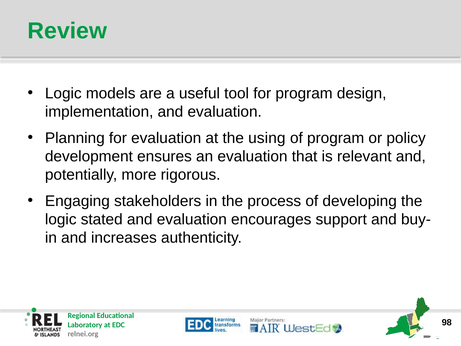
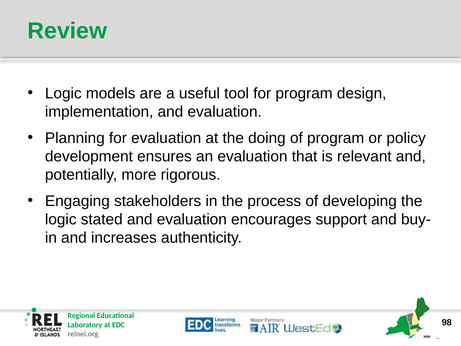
using: using -> doing
